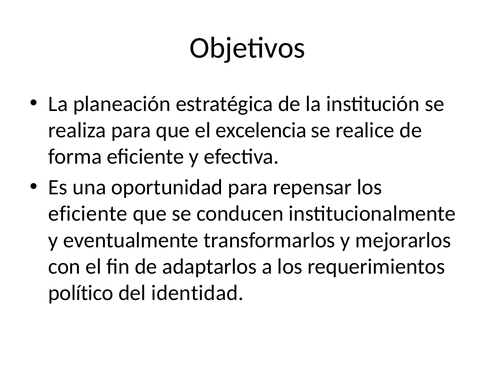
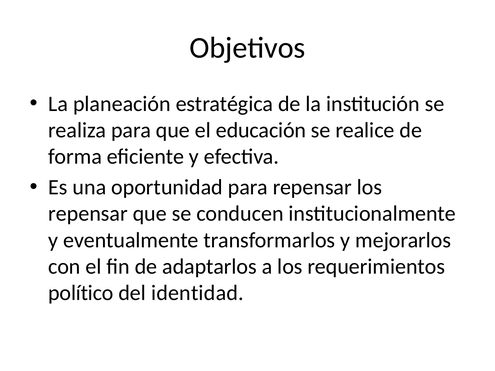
excelencia: excelencia -> educación
eficiente at (88, 214): eficiente -> repensar
